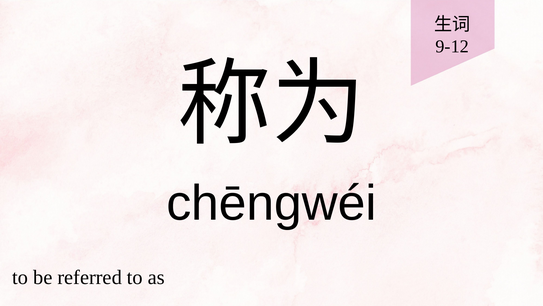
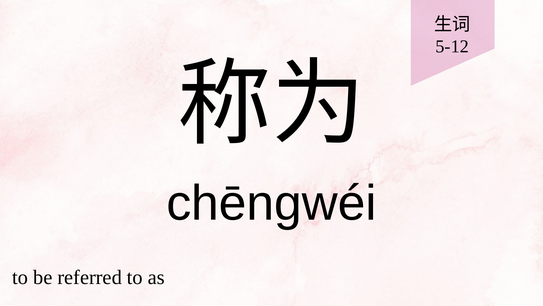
9-12: 9-12 -> 5-12
